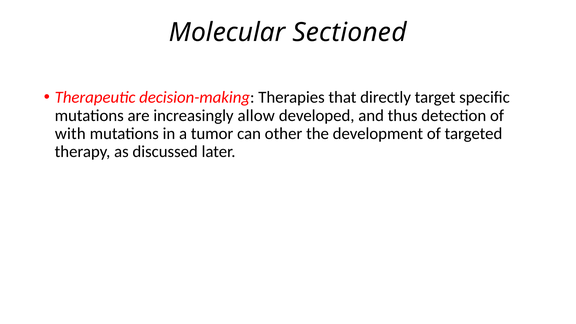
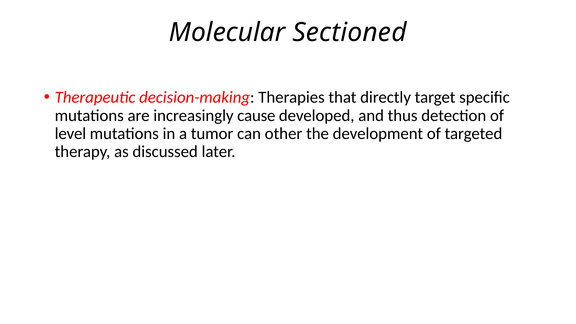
allow: allow -> cause
with: with -> level
